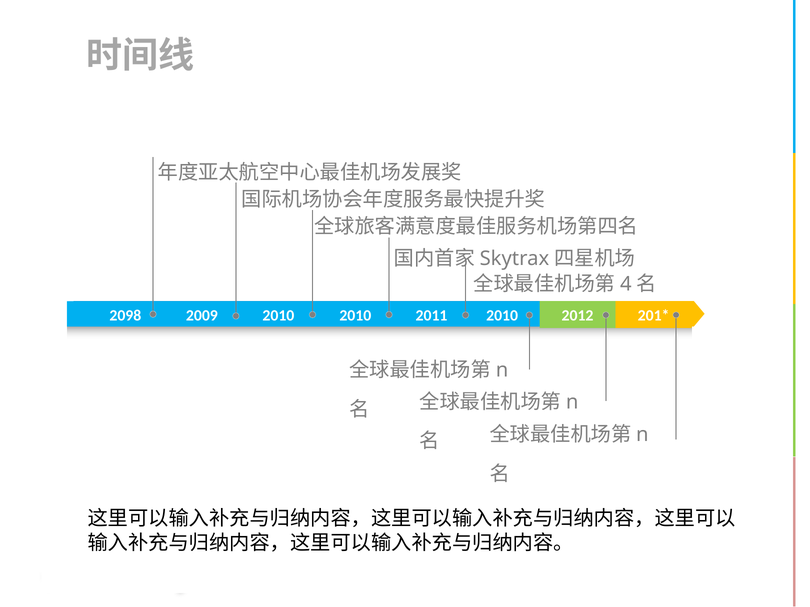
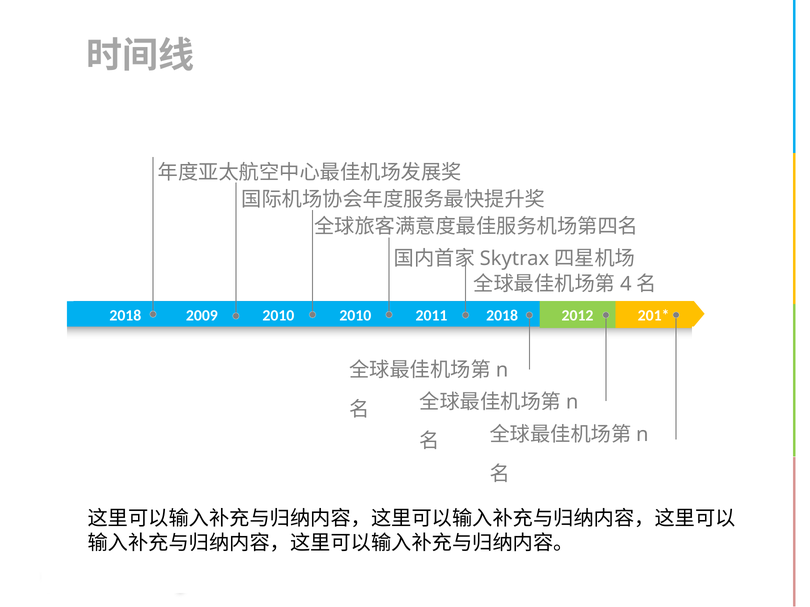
2098 at (125, 316): 2098 -> 2018
2011 2010: 2010 -> 2018
